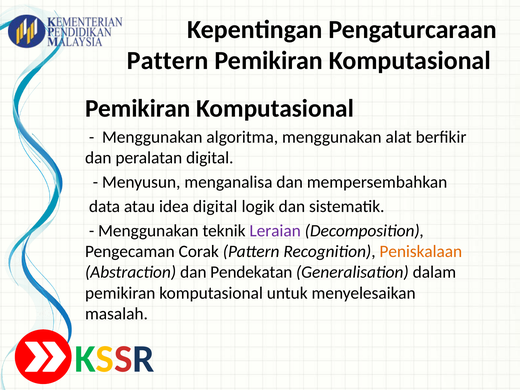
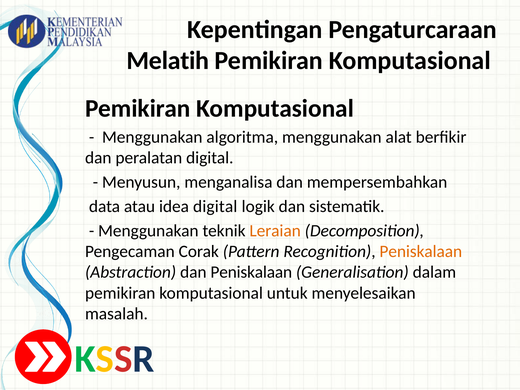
Pattern at (168, 61): Pattern -> Melatih
Leraian colour: purple -> orange
dan Pendekatan: Pendekatan -> Peniskalaan
